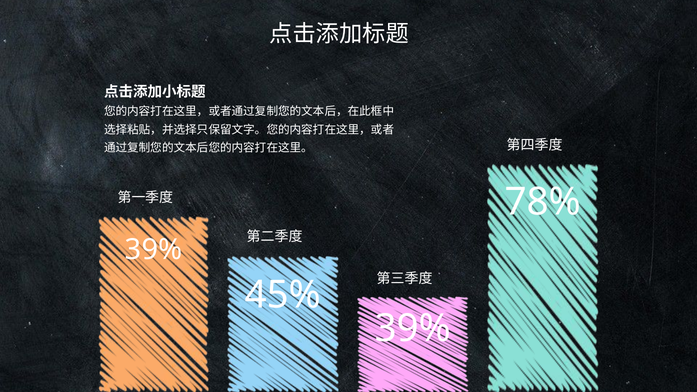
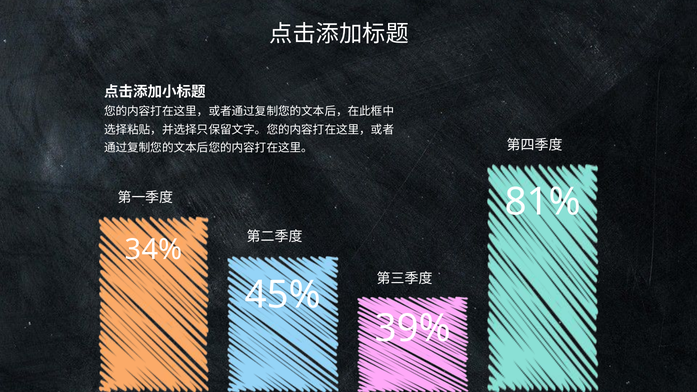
78%: 78% -> 81%
39% at (154, 250): 39% -> 34%
